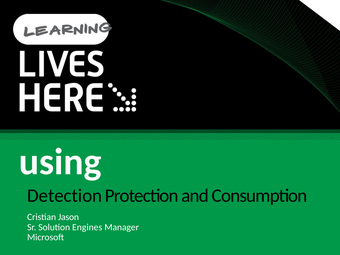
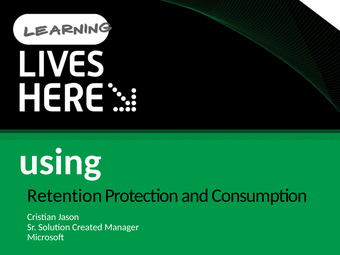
Detection: Detection -> Retention
Engines: Engines -> Created
